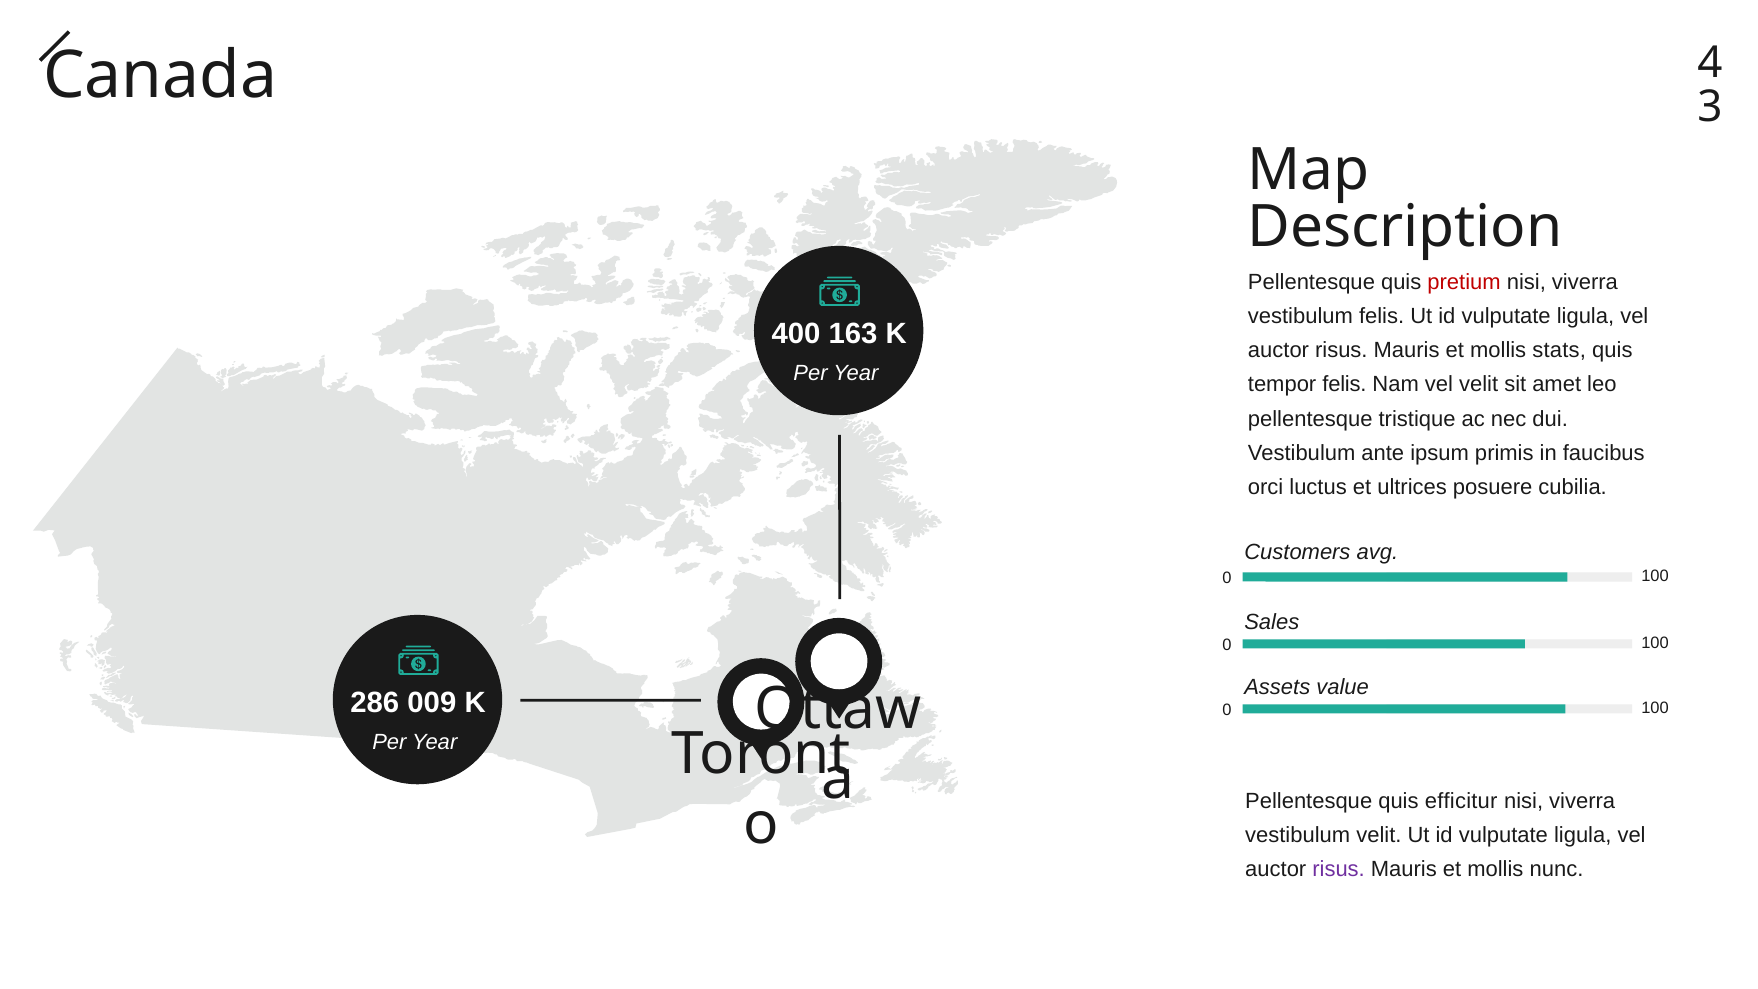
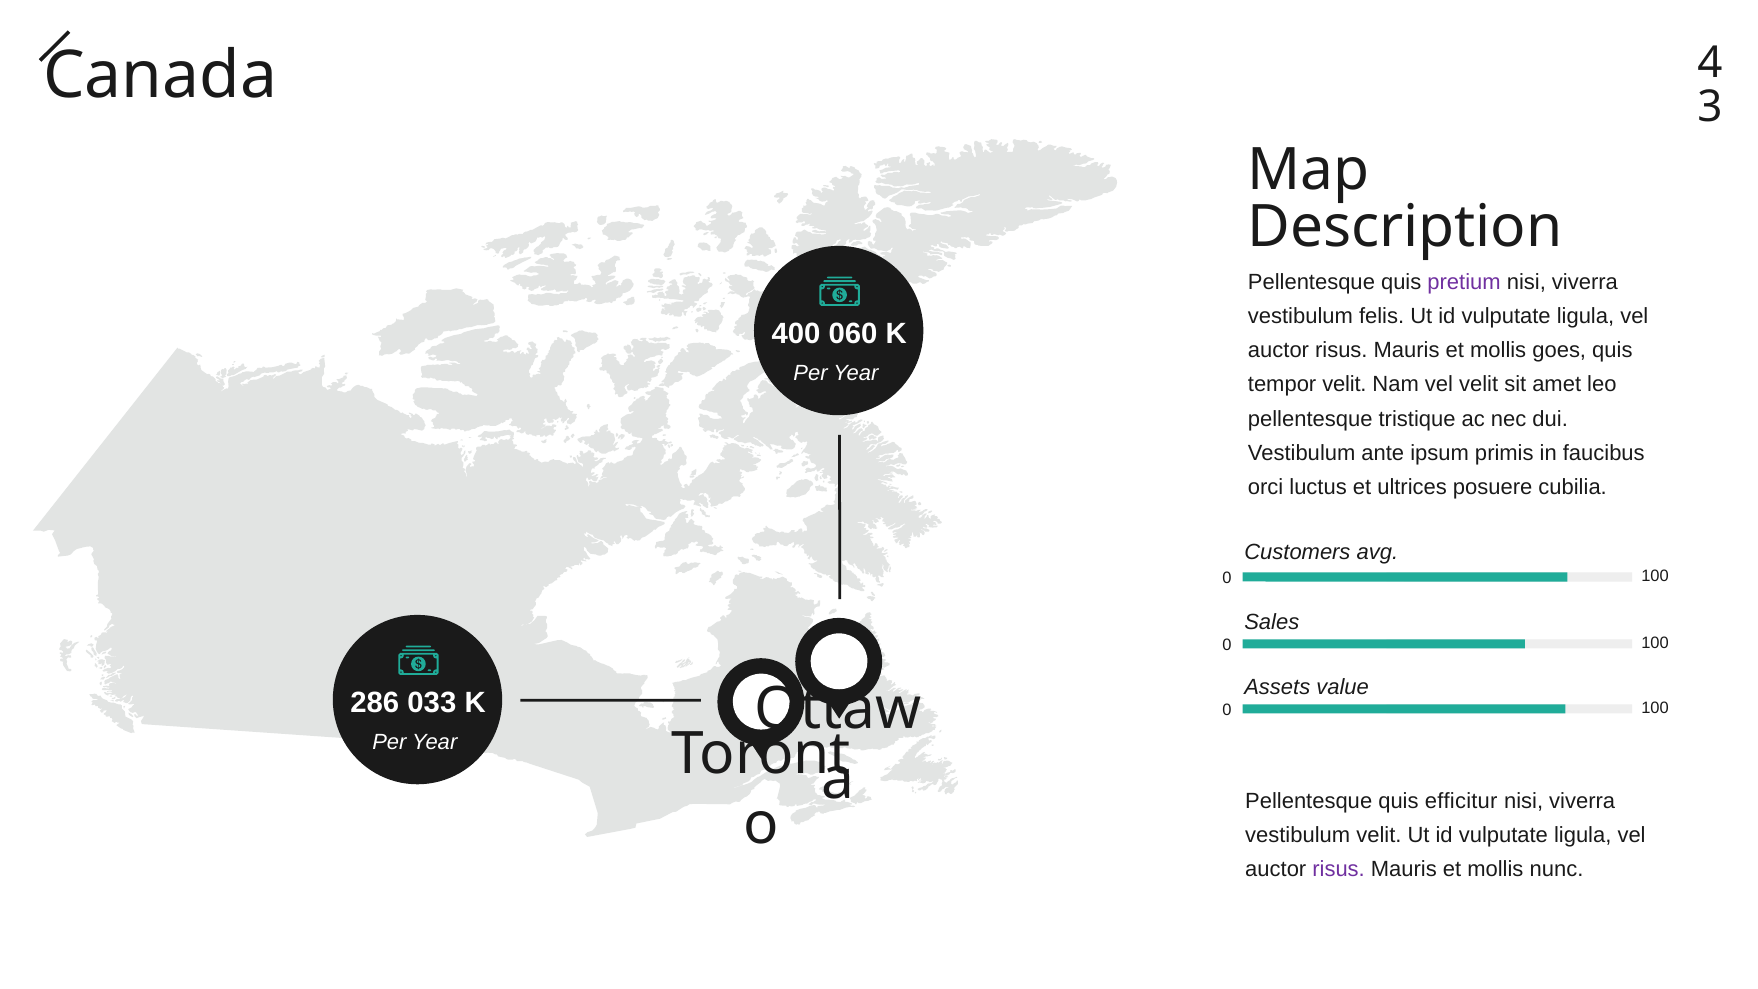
pretium colour: red -> purple
163: 163 -> 060
stats: stats -> goes
tempor felis: felis -> velit
009: 009 -> 033
